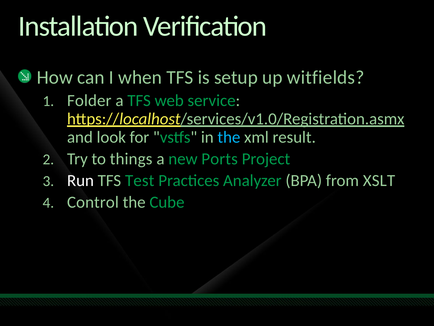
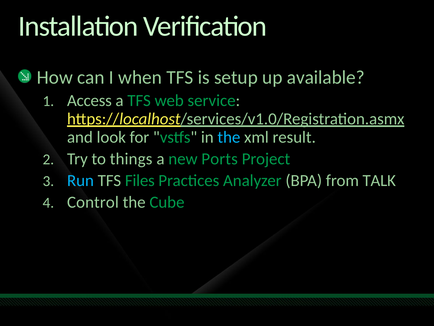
witfields: witfields -> available
Folder: Folder -> Access
Run colour: white -> light blue
Test: Test -> Files
XSLT: XSLT -> TALK
